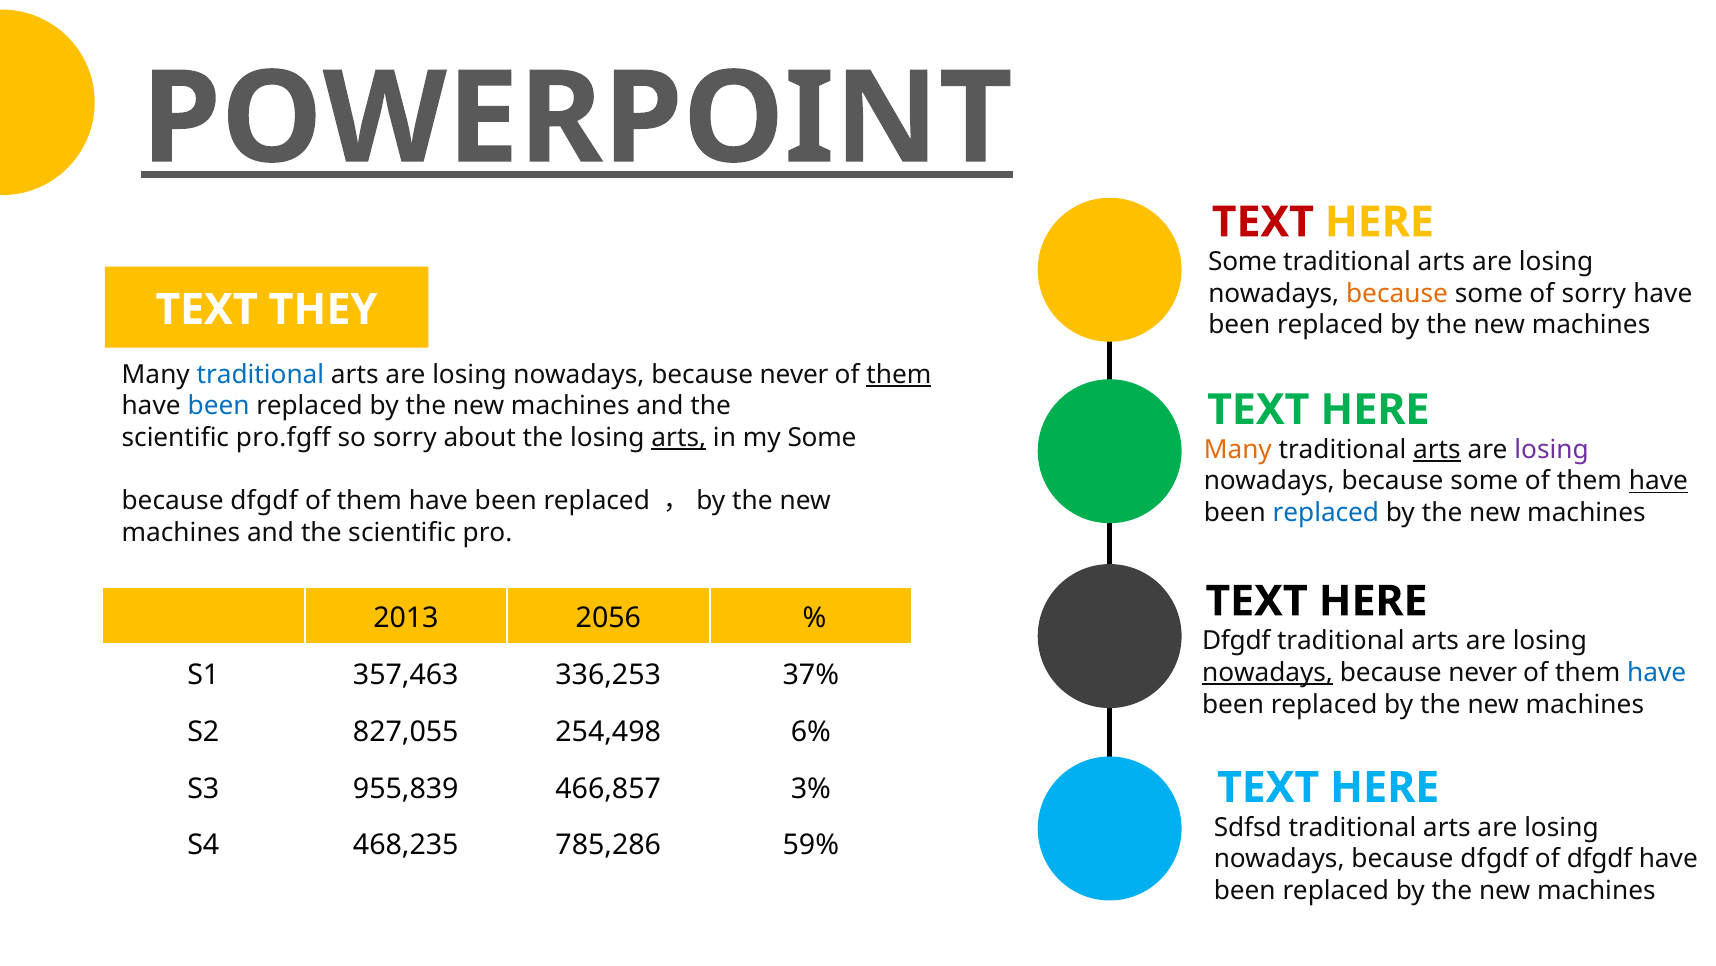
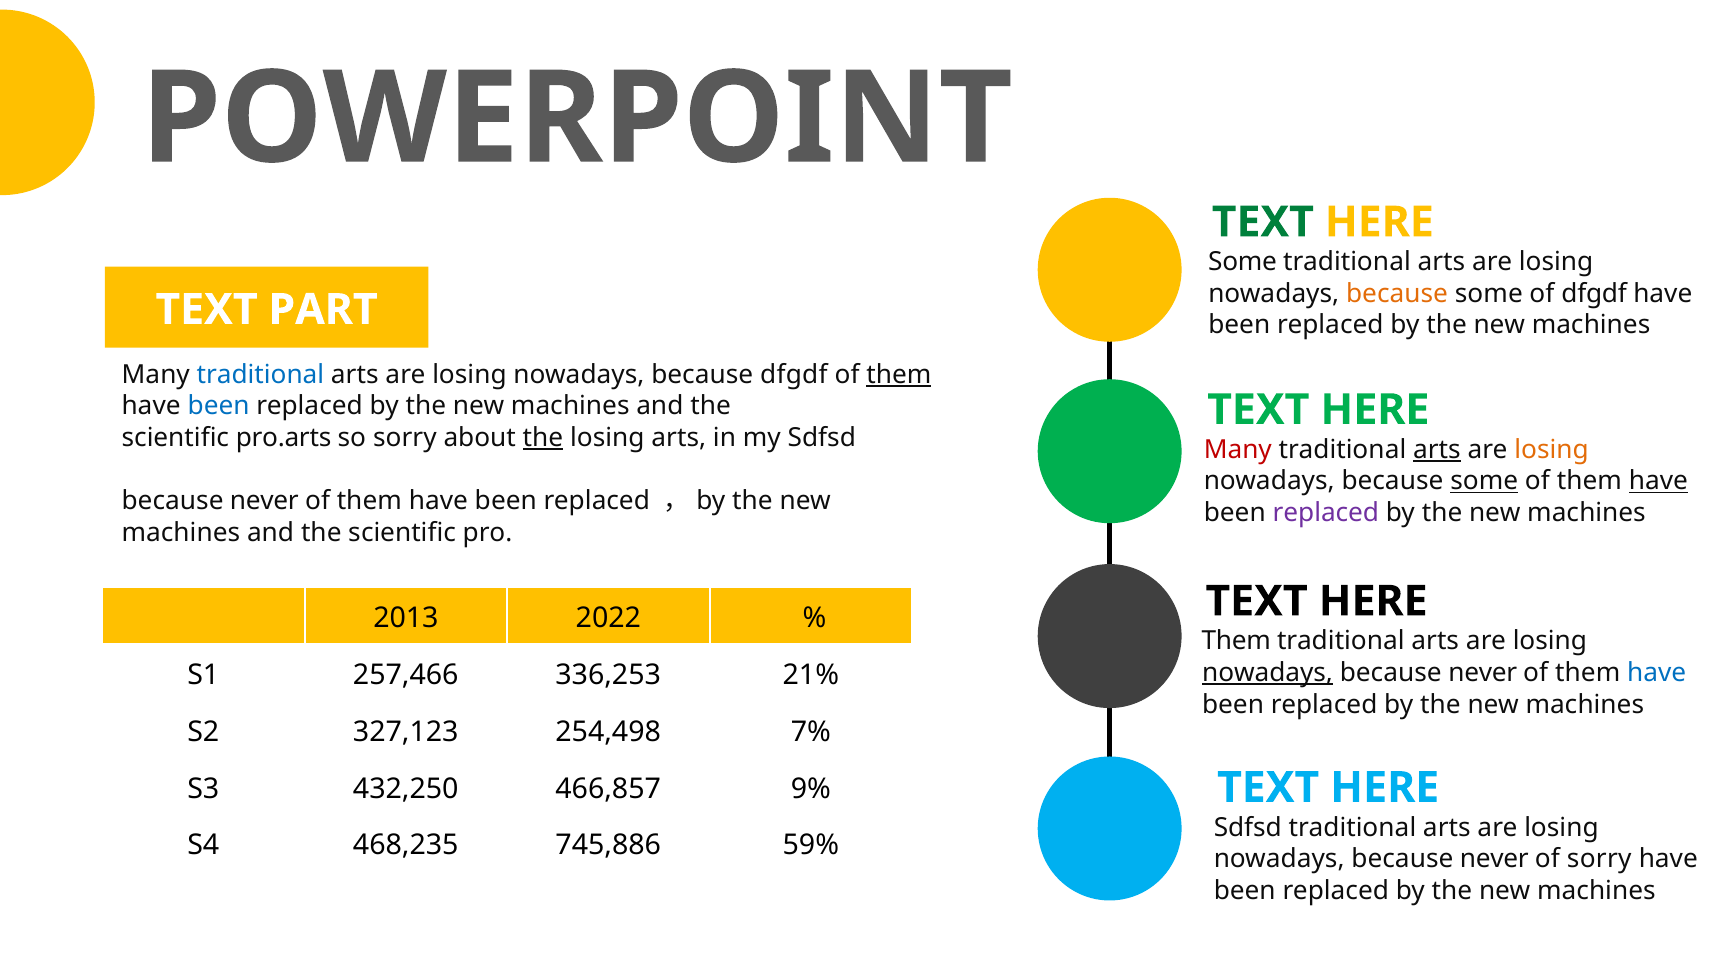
POWERPOINT underline: present -> none
TEXT at (1263, 222) colour: red -> green
of sorry: sorry -> dfgdf
THEY: THEY -> PART
never at (794, 375): never -> dfgdf
pro.fgff: pro.fgff -> pro.arts
the at (543, 438) underline: none -> present
arts at (679, 438) underline: present -> none
my Some: Some -> Sdfsd
Many at (1238, 449) colour: orange -> red
losing at (1552, 449) colour: purple -> orange
some at (1484, 481) underline: none -> present
dfgdf at (264, 500): dfgdf -> never
replaced at (1326, 512) colour: blue -> purple
2056: 2056 -> 2022
Dfgdf at (1236, 641): Dfgdf -> Them
357,463: 357,463 -> 257,466
37%: 37% -> 21%
827,055: 827,055 -> 327,123
6%: 6% -> 7%
955,839: 955,839 -> 432,250
3%: 3% -> 9%
785,286: 785,286 -> 745,886
dfgdf at (1494, 859): dfgdf -> never
of dfgdf: dfgdf -> sorry
